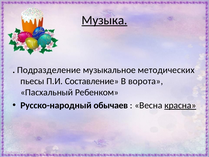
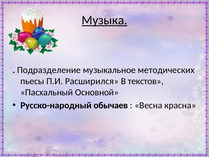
Составление: Составление -> Расширился
ворота: ворота -> текстов
Ребенком: Ребенком -> Основной
красна underline: present -> none
